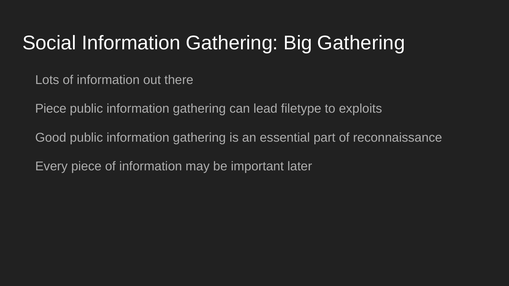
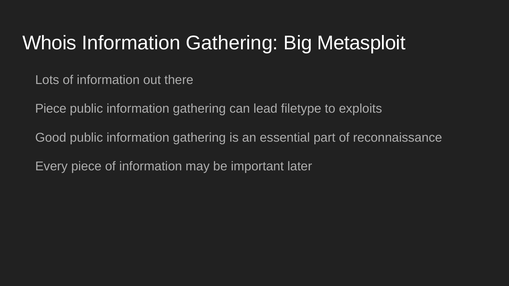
Social: Social -> Whois
Big Gathering: Gathering -> Metasploit
